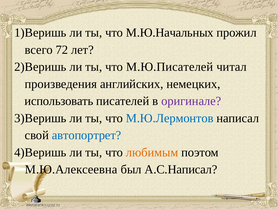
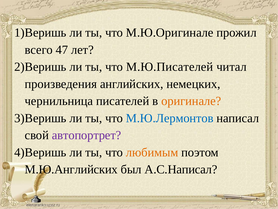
М.Ю.Начальных: М.Ю.Начальных -> М.Ю.Оригинале
72: 72 -> 47
использовать: использовать -> чернильница
оригинале colour: purple -> orange
автопортрет colour: blue -> purple
М.Ю.Алексеевна: М.Ю.Алексеевна -> М.Ю.Английских
